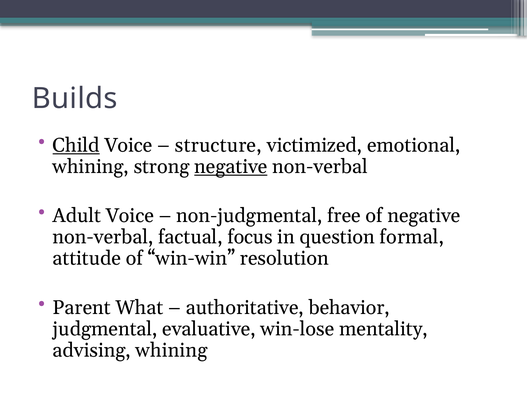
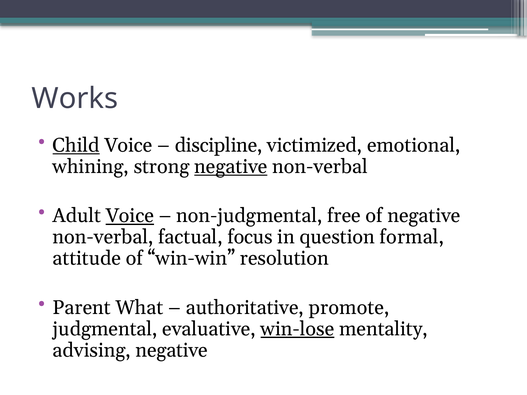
Builds: Builds -> Works
structure: structure -> discipline
Voice at (130, 216) underline: none -> present
behavior: behavior -> promote
win-lose underline: none -> present
advising whining: whining -> negative
